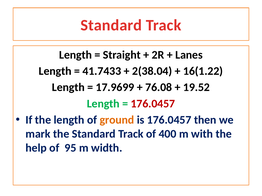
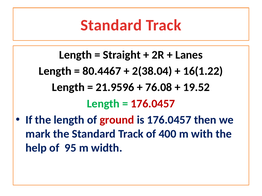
41.7433: 41.7433 -> 80.4467
17.9699: 17.9699 -> 21.9596
ground colour: orange -> red
